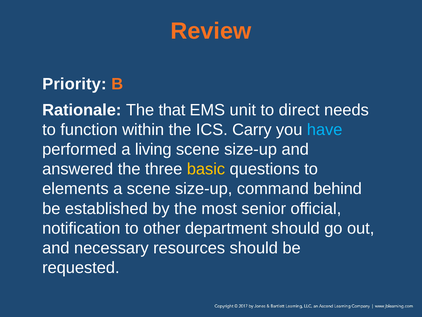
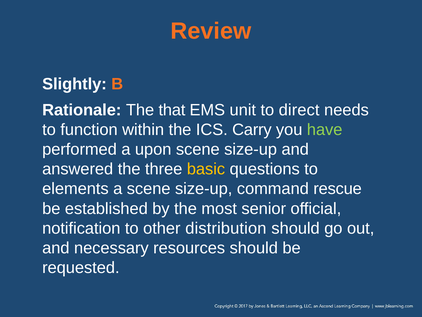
Priority: Priority -> Slightly
have colour: light blue -> light green
living: living -> upon
behind: behind -> rescue
department: department -> distribution
